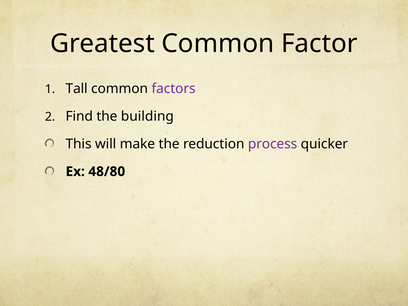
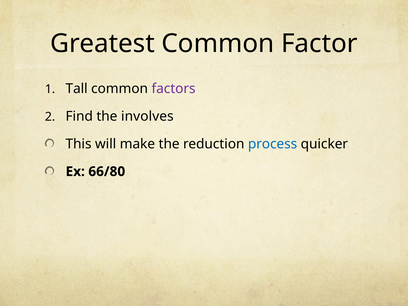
building: building -> involves
process colour: purple -> blue
48/80: 48/80 -> 66/80
